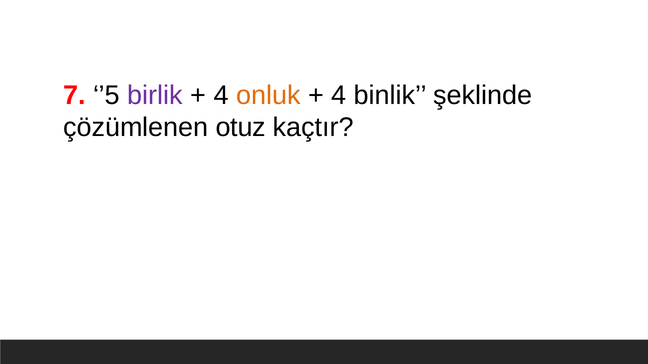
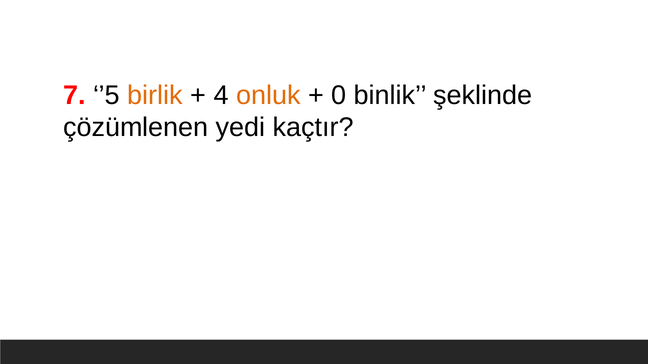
birlik colour: purple -> orange
4 at (339, 95): 4 -> 0
otuz: otuz -> yedi
